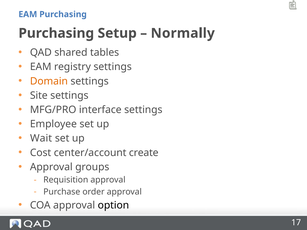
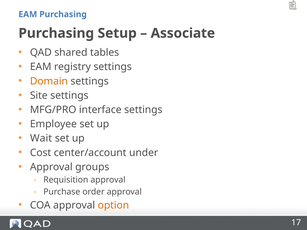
Normally: Normally -> Associate
create: create -> under
option colour: black -> orange
